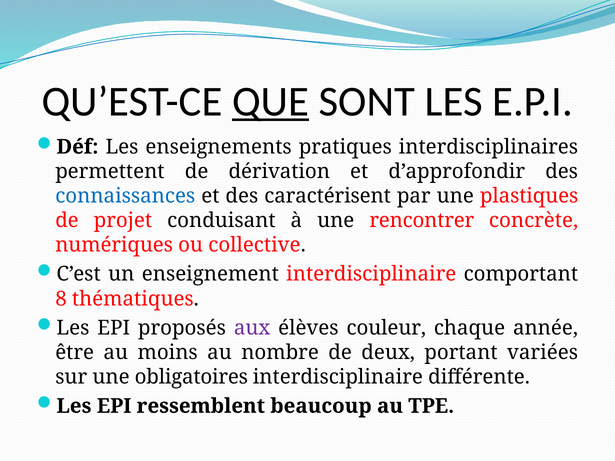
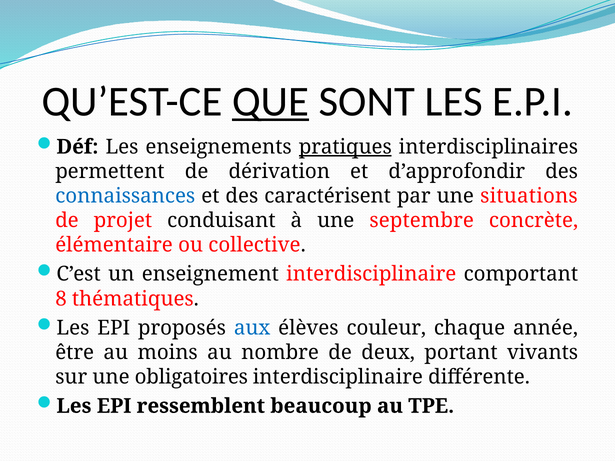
pratiques underline: none -> present
plastiques: plastiques -> situations
rencontrer: rencontrer -> septembre
numériques: numériques -> élémentaire
aux colour: purple -> blue
variées: variées -> vivants
